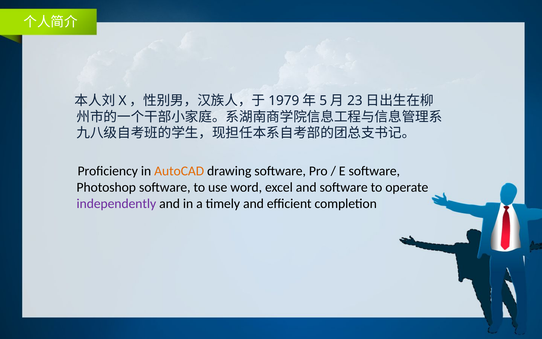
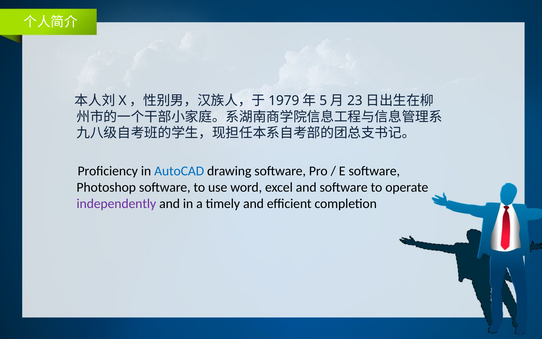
AutoCAD colour: orange -> blue
